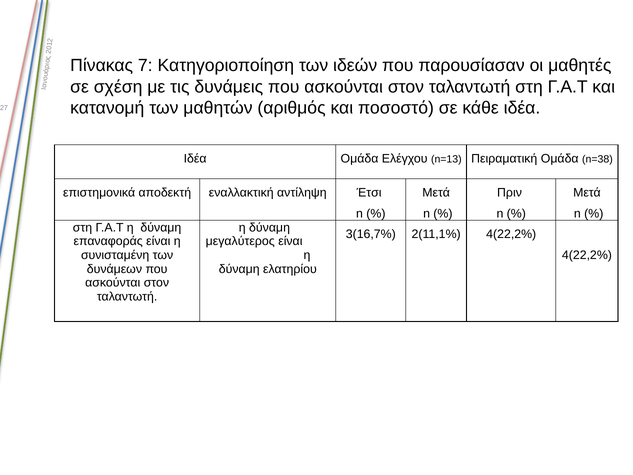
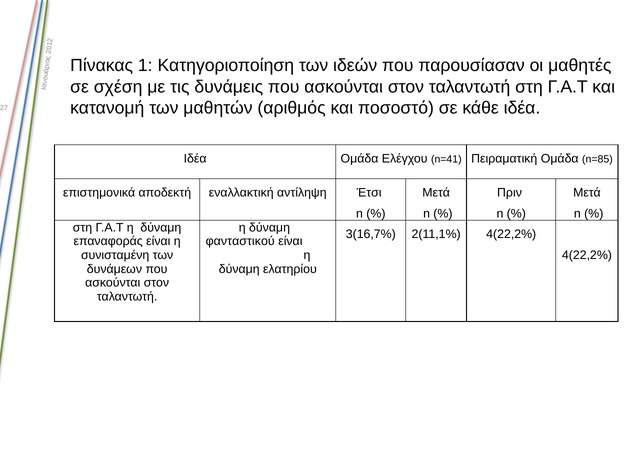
Πίνακας 7: 7 -> 1
n=13: n=13 -> n=41
n=38: n=38 -> n=85
μεγαλύτερος: μεγαλύτερος -> φανταστικού
